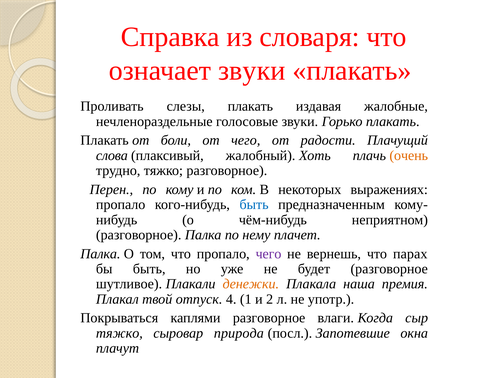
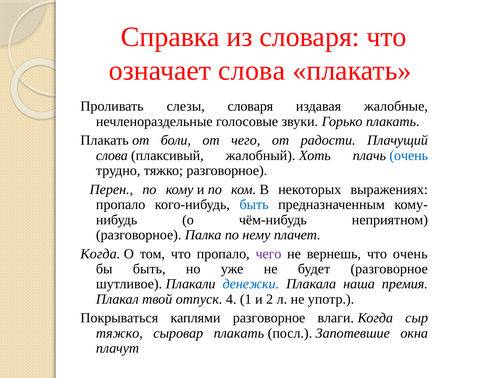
означает звуки: звуки -> слова
слезы плакать: плакать -> словаря
очень at (409, 155) colour: orange -> blue
Палка at (100, 254): Палка -> Когда
что парах: парах -> очень
денежки colour: orange -> blue
сыровар природа: природа -> плакать
